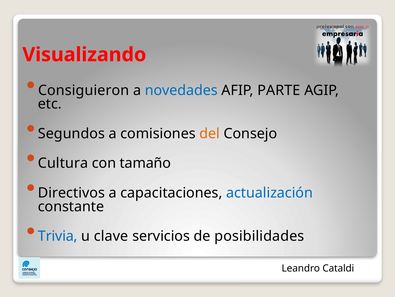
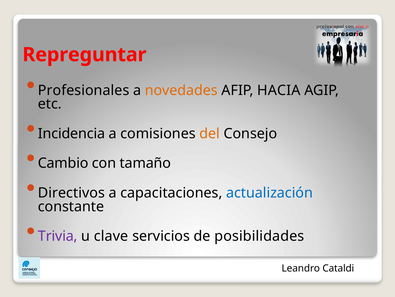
Visualizando: Visualizando -> Repreguntar
Consiguieron: Consiguieron -> Profesionales
novedades colour: blue -> orange
PARTE: PARTE -> HACIA
Segundos: Segundos -> Incidencia
Cultura: Cultura -> Cambio
Trivia colour: blue -> purple
